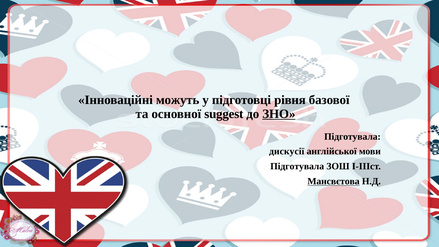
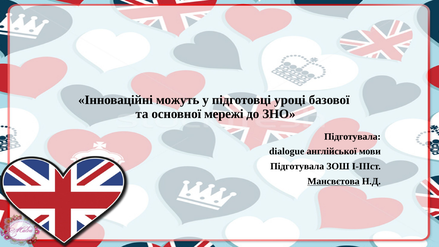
рівня: рівня -> уроці
suggest: suggest -> мережі
ЗНО underline: present -> none
дискусії: дискусії -> dialogue
